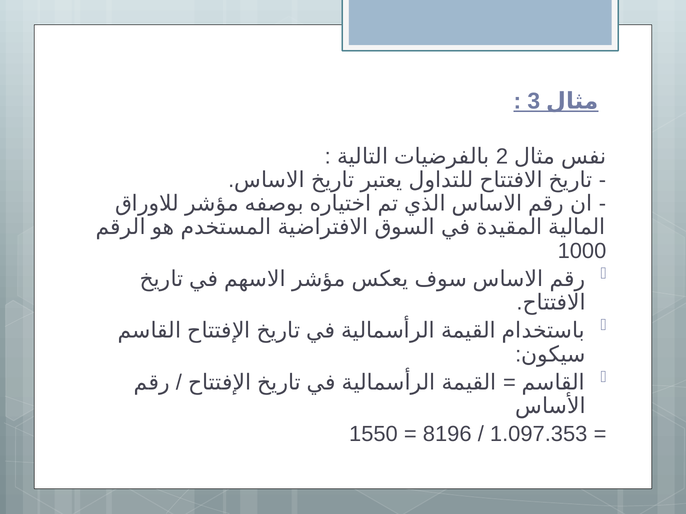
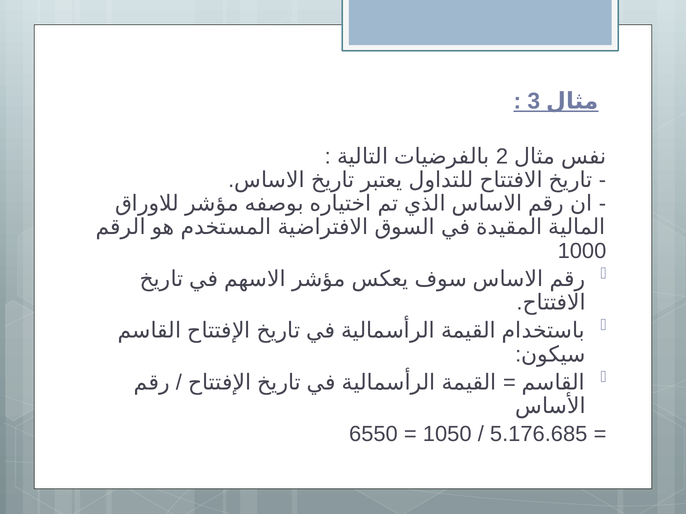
1550: 1550 -> 6550
8196: 8196 -> 1050
1.097.353: 1.097.353 -> 5.176.685
